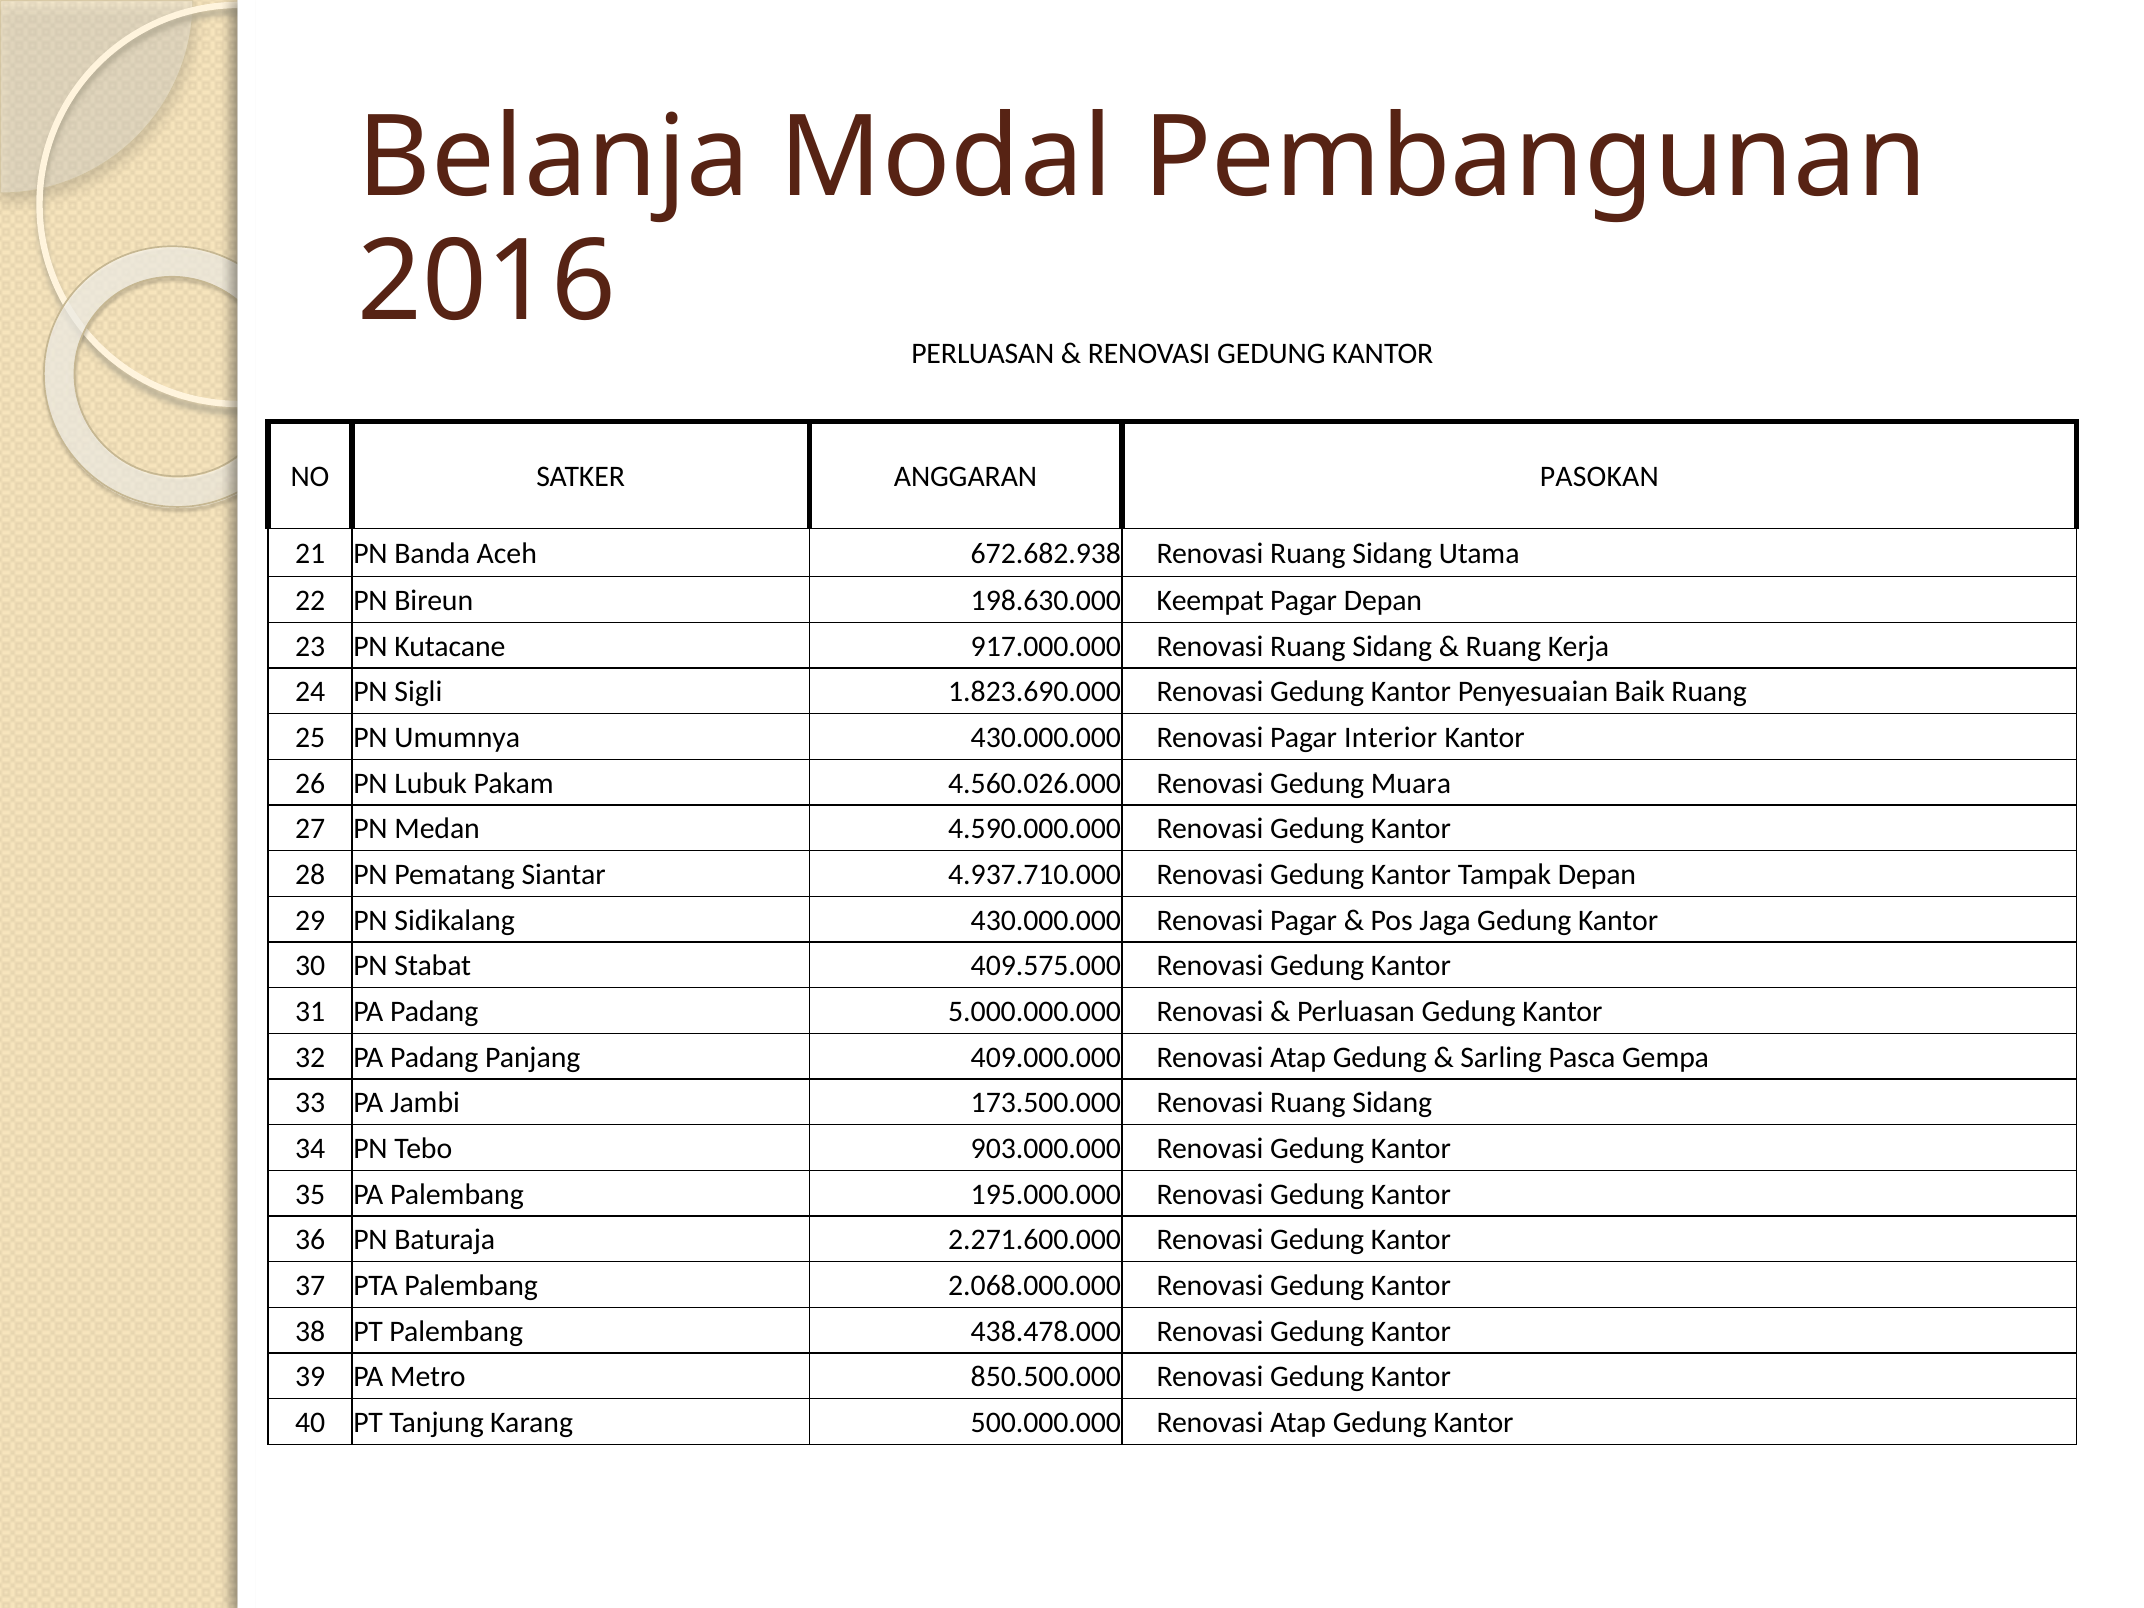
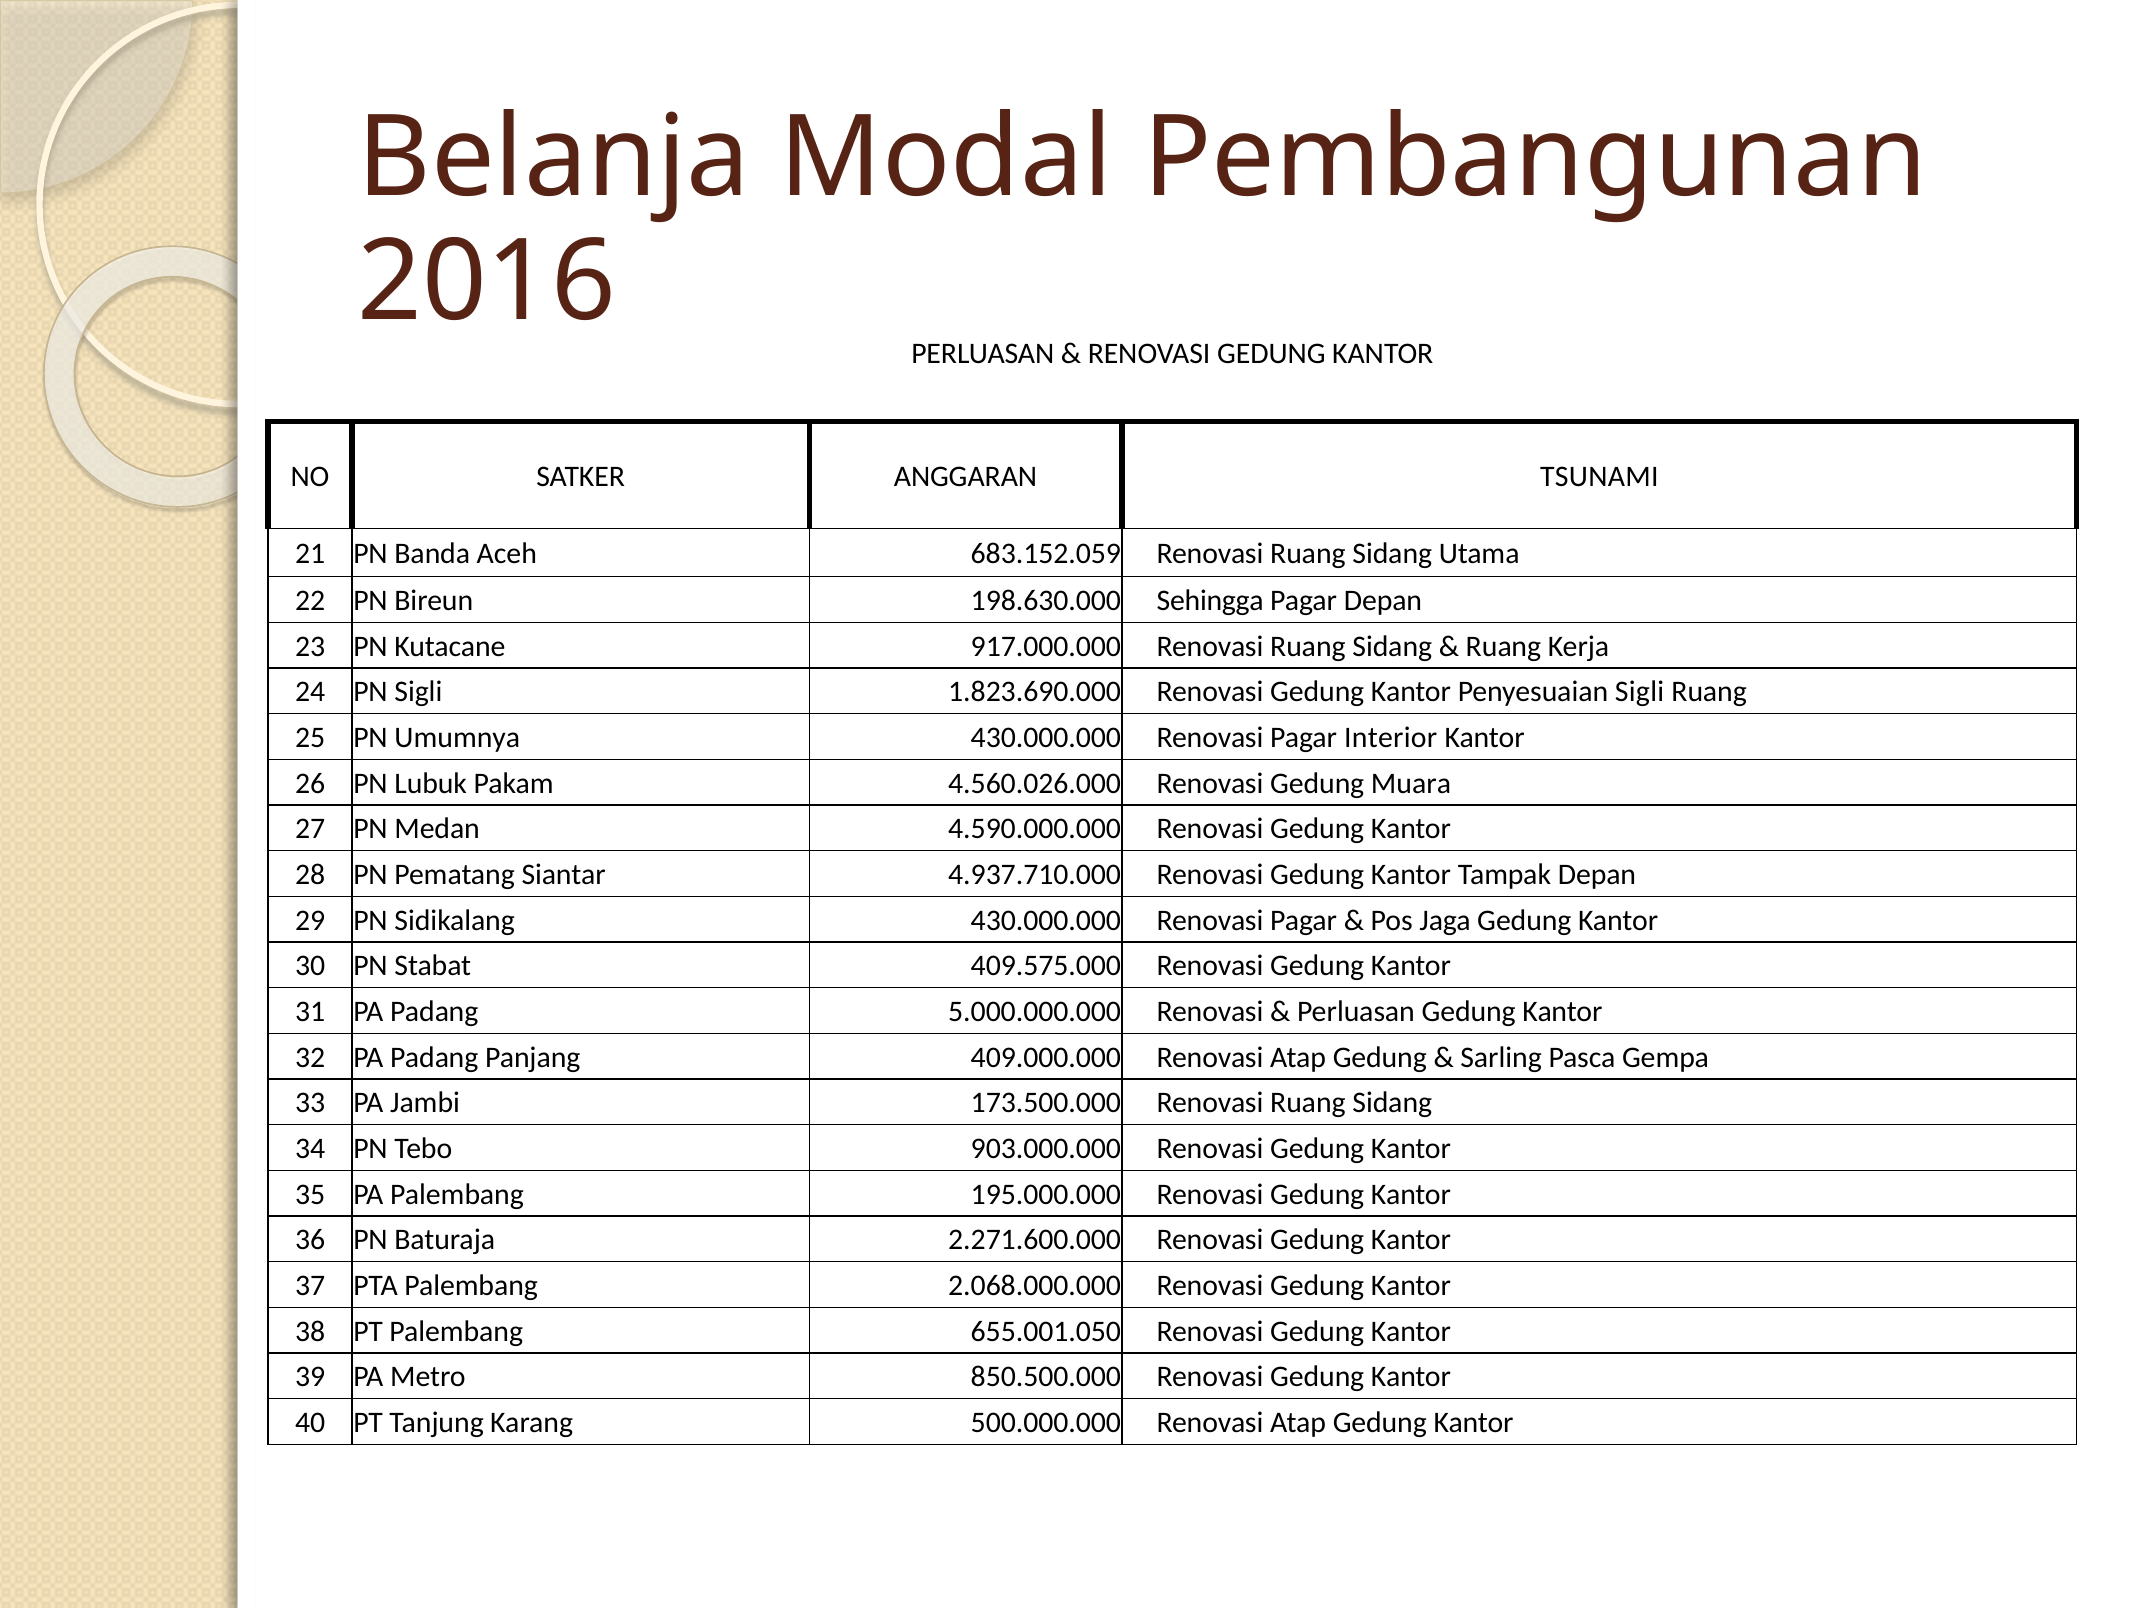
PASOKAN: PASOKAN -> TSUNAMI
672.682.938: 672.682.938 -> 683.152.059
Keempat: Keempat -> Sehingga
Penyesuaian Baik: Baik -> Sigli
438.478.000: 438.478.000 -> 655.001.050
